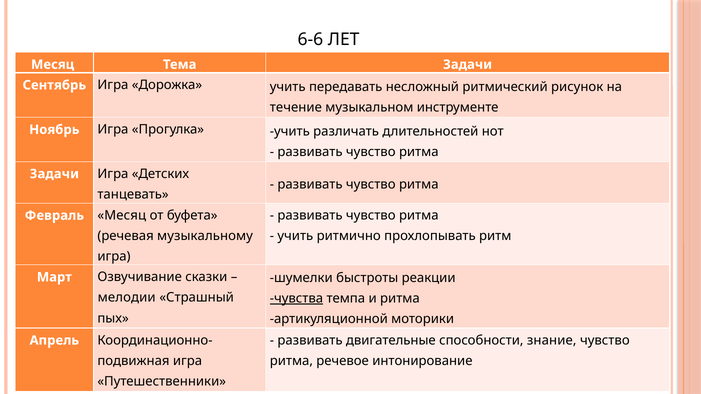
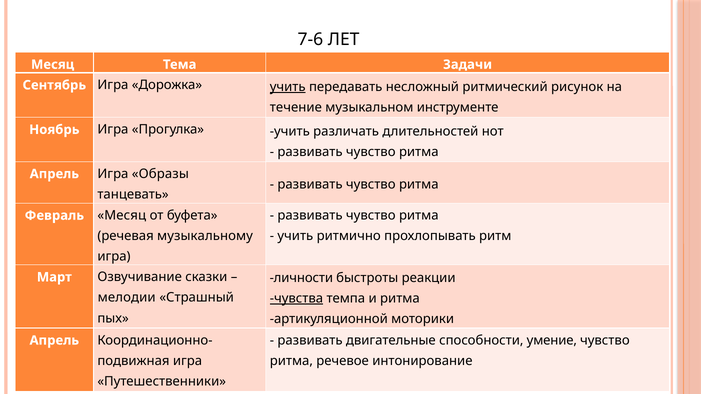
6-6: 6-6 -> 7-6
учить at (288, 87) underline: none -> present
Задачи at (54, 174): Задачи -> Апрель
Детских: Детских -> Образы
шумелки: шумелки -> личности
знание: знание -> умение
